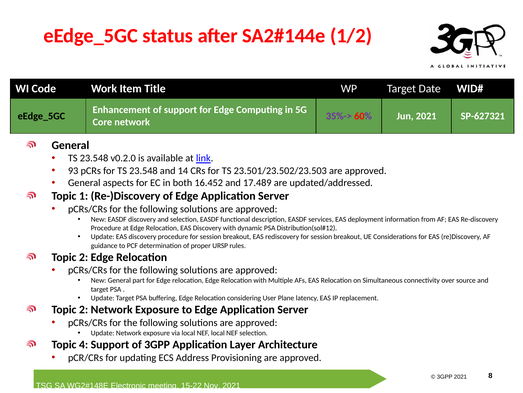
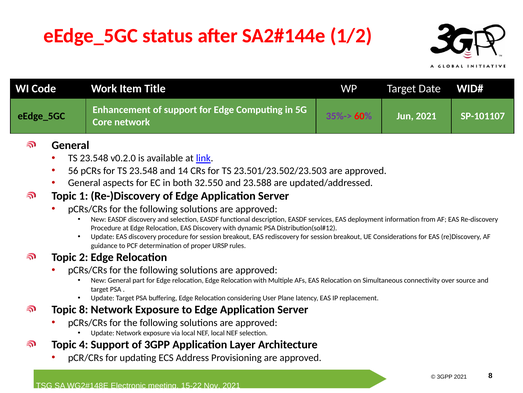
SP-627321: SP-627321 -> SP-101107
93: 93 -> 56
16.452: 16.452 -> 32.550
17.489: 17.489 -> 23.588
2 at (84, 309): 2 -> 8
